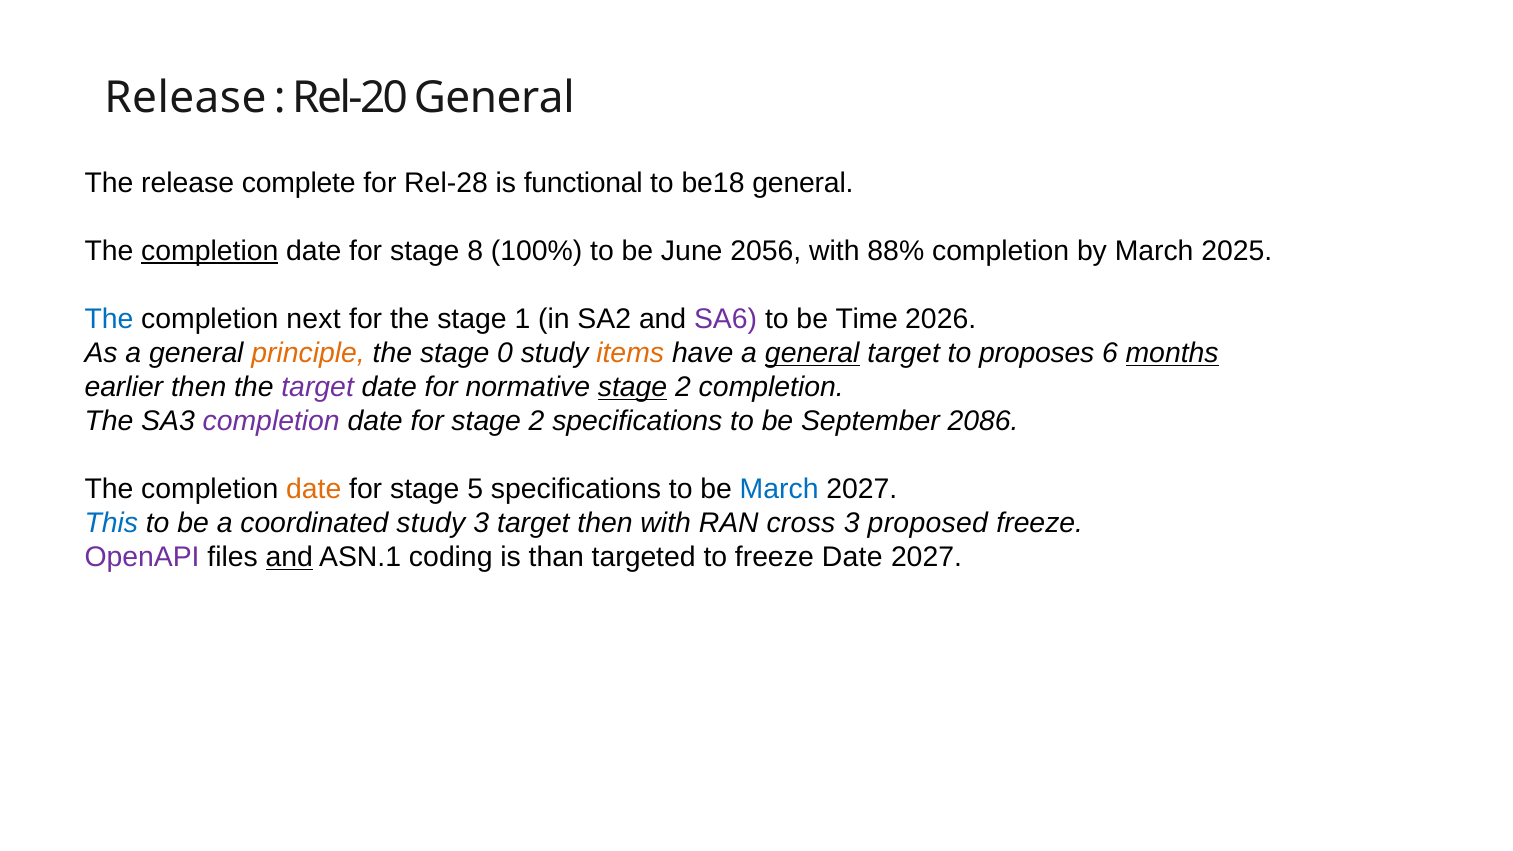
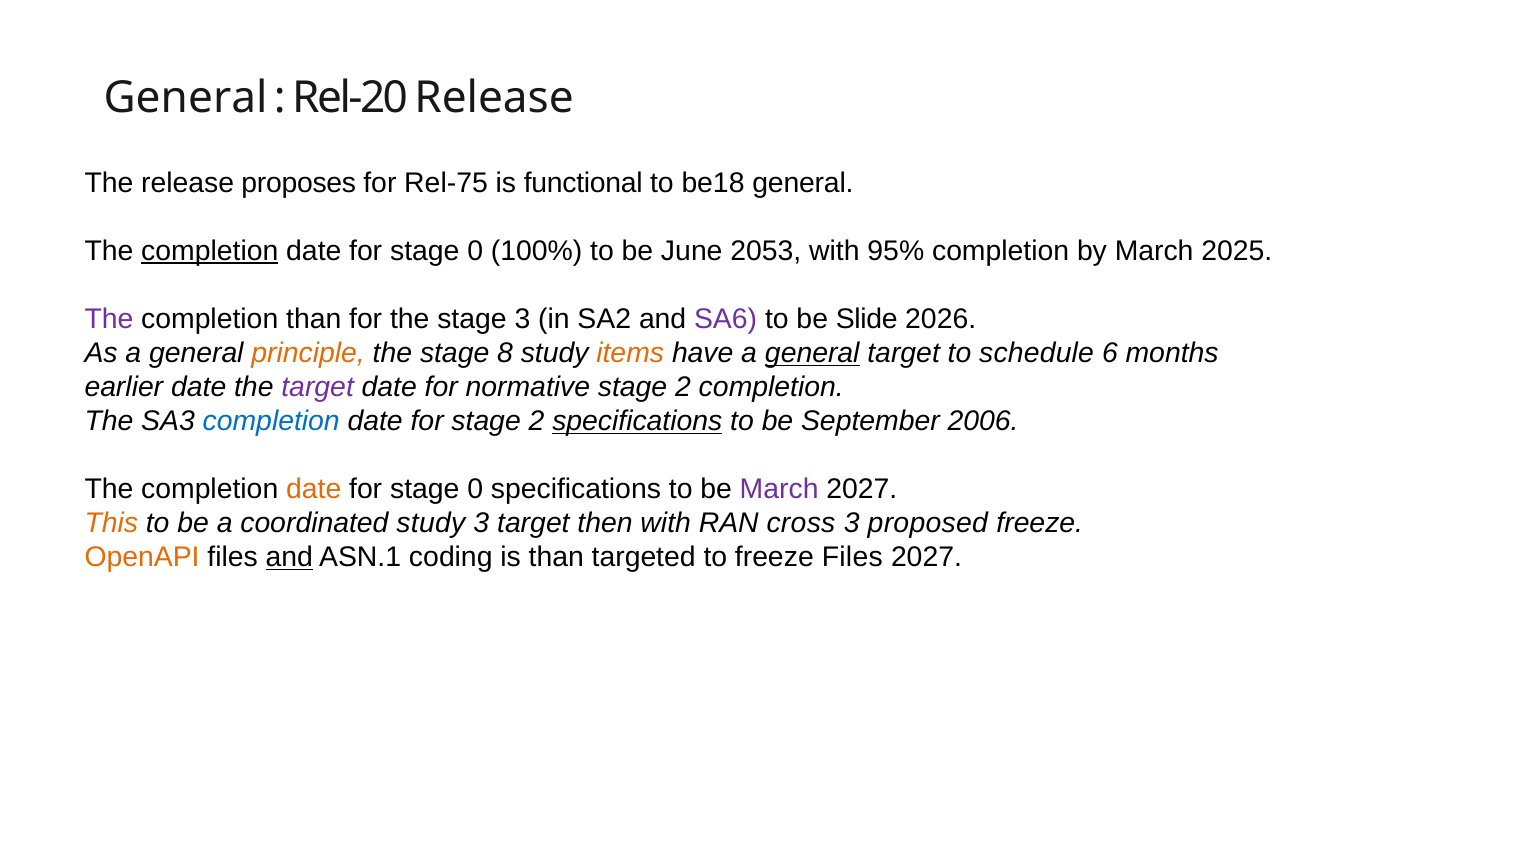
Release at (185, 98): Release -> General
Rel-20 General: General -> Release
complete: complete -> proposes
Rel-28: Rel-28 -> Rel-75
8 at (475, 251): 8 -> 0
2056: 2056 -> 2053
88%: 88% -> 95%
The at (109, 319) colour: blue -> purple
completion next: next -> than
stage 1: 1 -> 3
Time: Time -> Slide
0: 0 -> 8
proposes: proposes -> schedule
months underline: present -> none
earlier then: then -> date
stage at (633, 387) underline: present -> none
completion at (271, 421) colour: purple -> blue
specifications at (637, 421) underline: none -> present
2086: 2086 -> 2006
5 at (475, 489): 5 -> 0
March at (779, 489) colour: blue -> purple
This colour: blue -> orange
OpenAPI colour: purple -> orange
freeze Date: Date -> Files
